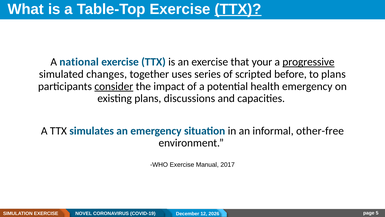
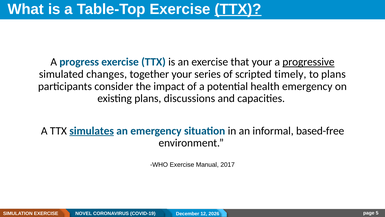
national: national -> progress
together uses: uses -> your
before: before -> timely
consider underline: present -> none
simulates underline: none -> present
other-free: other-free -> based-free
